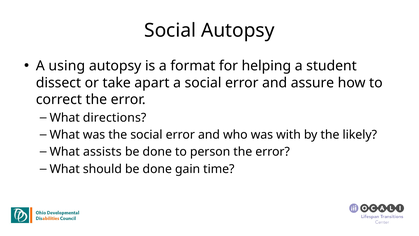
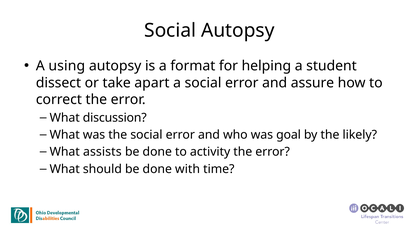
directions: directions -> discussion
with: with -> goal
person: person -> activity
gain: gain -> with
